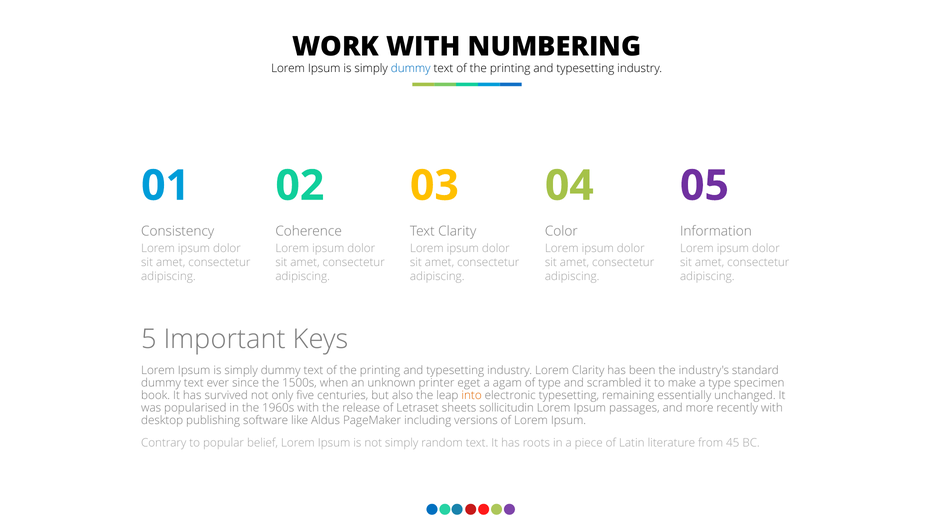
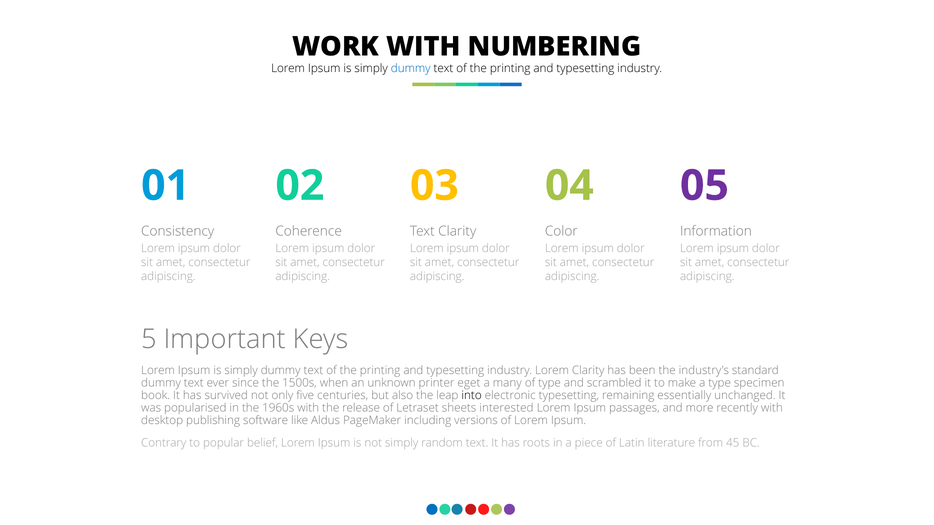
agam: agam -> many
into colour: orange -> black
sollicitudin: sollicitudin -> interested
